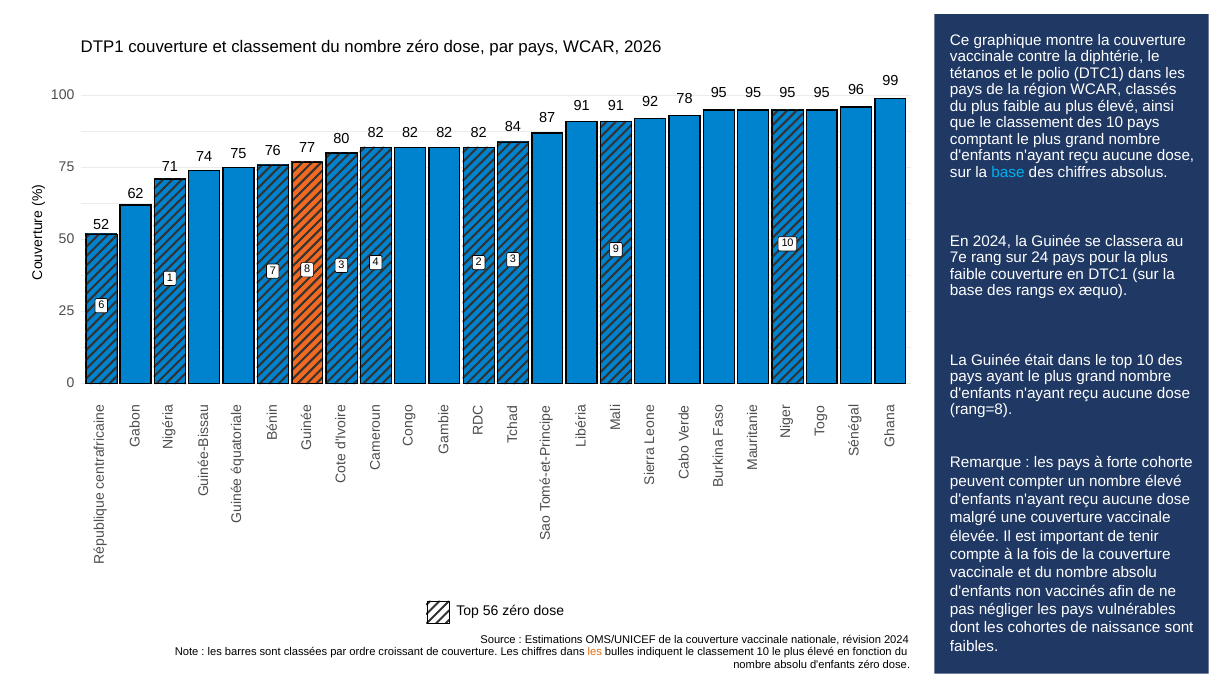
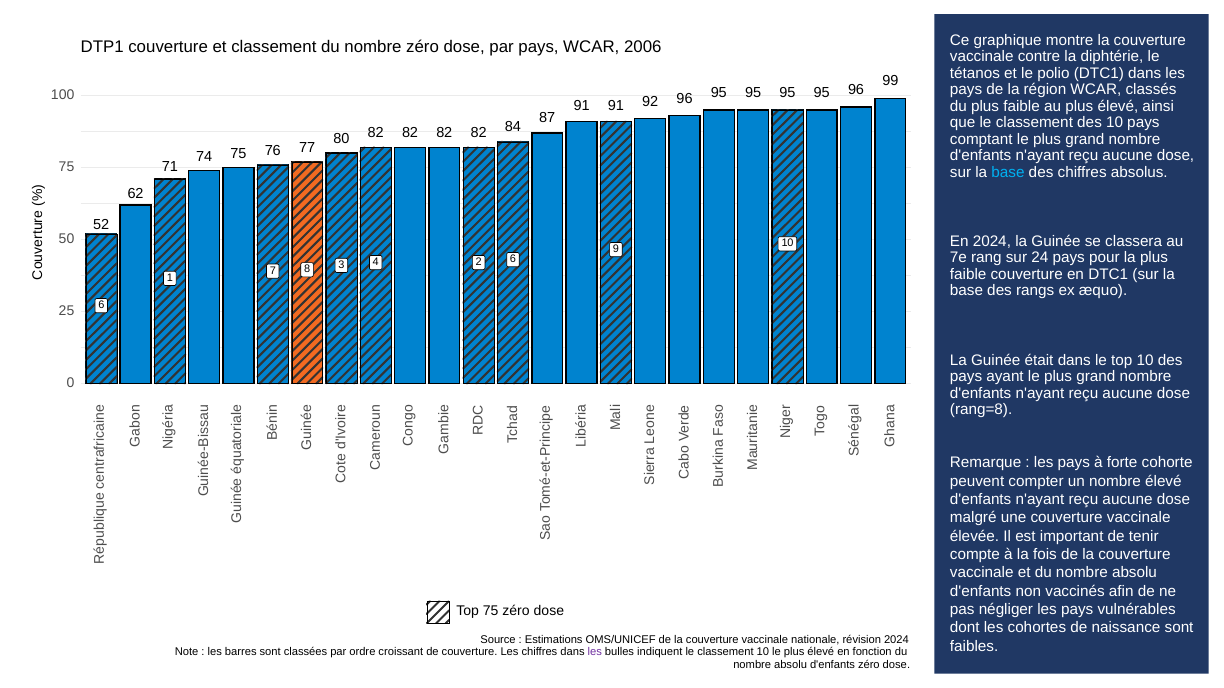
2026: 2026 -> 2006
92 78: 78 -> 96
4 3: 3 -> 6
Top 56: 56 -> 75
les at (595, 652) colour: orange -> purple
